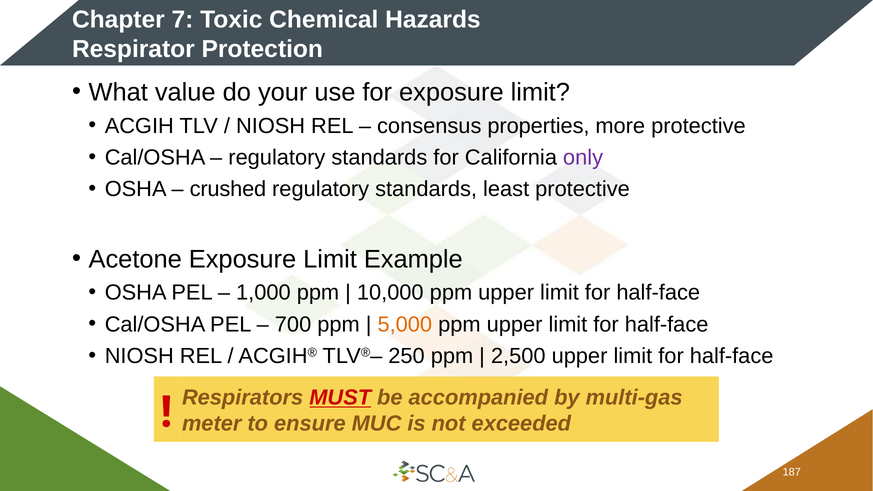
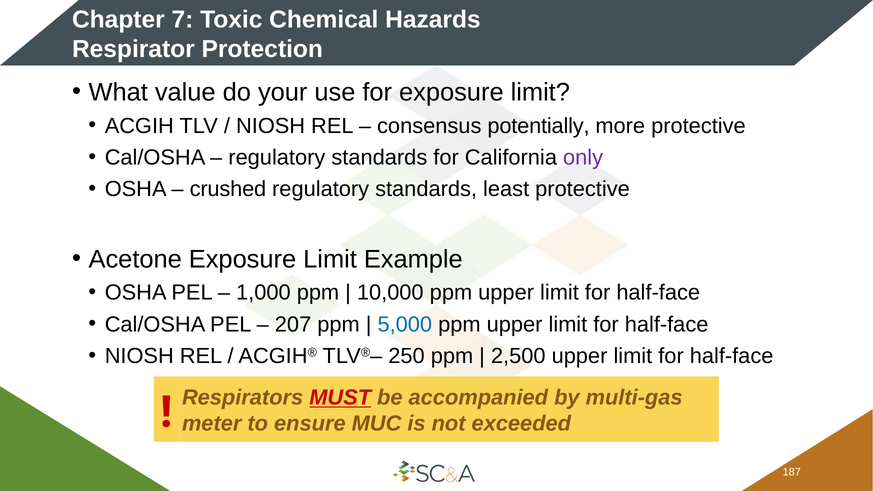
properties: properties -> potentially
700: 700 -> 207
5,000 colour: orange -> blue
